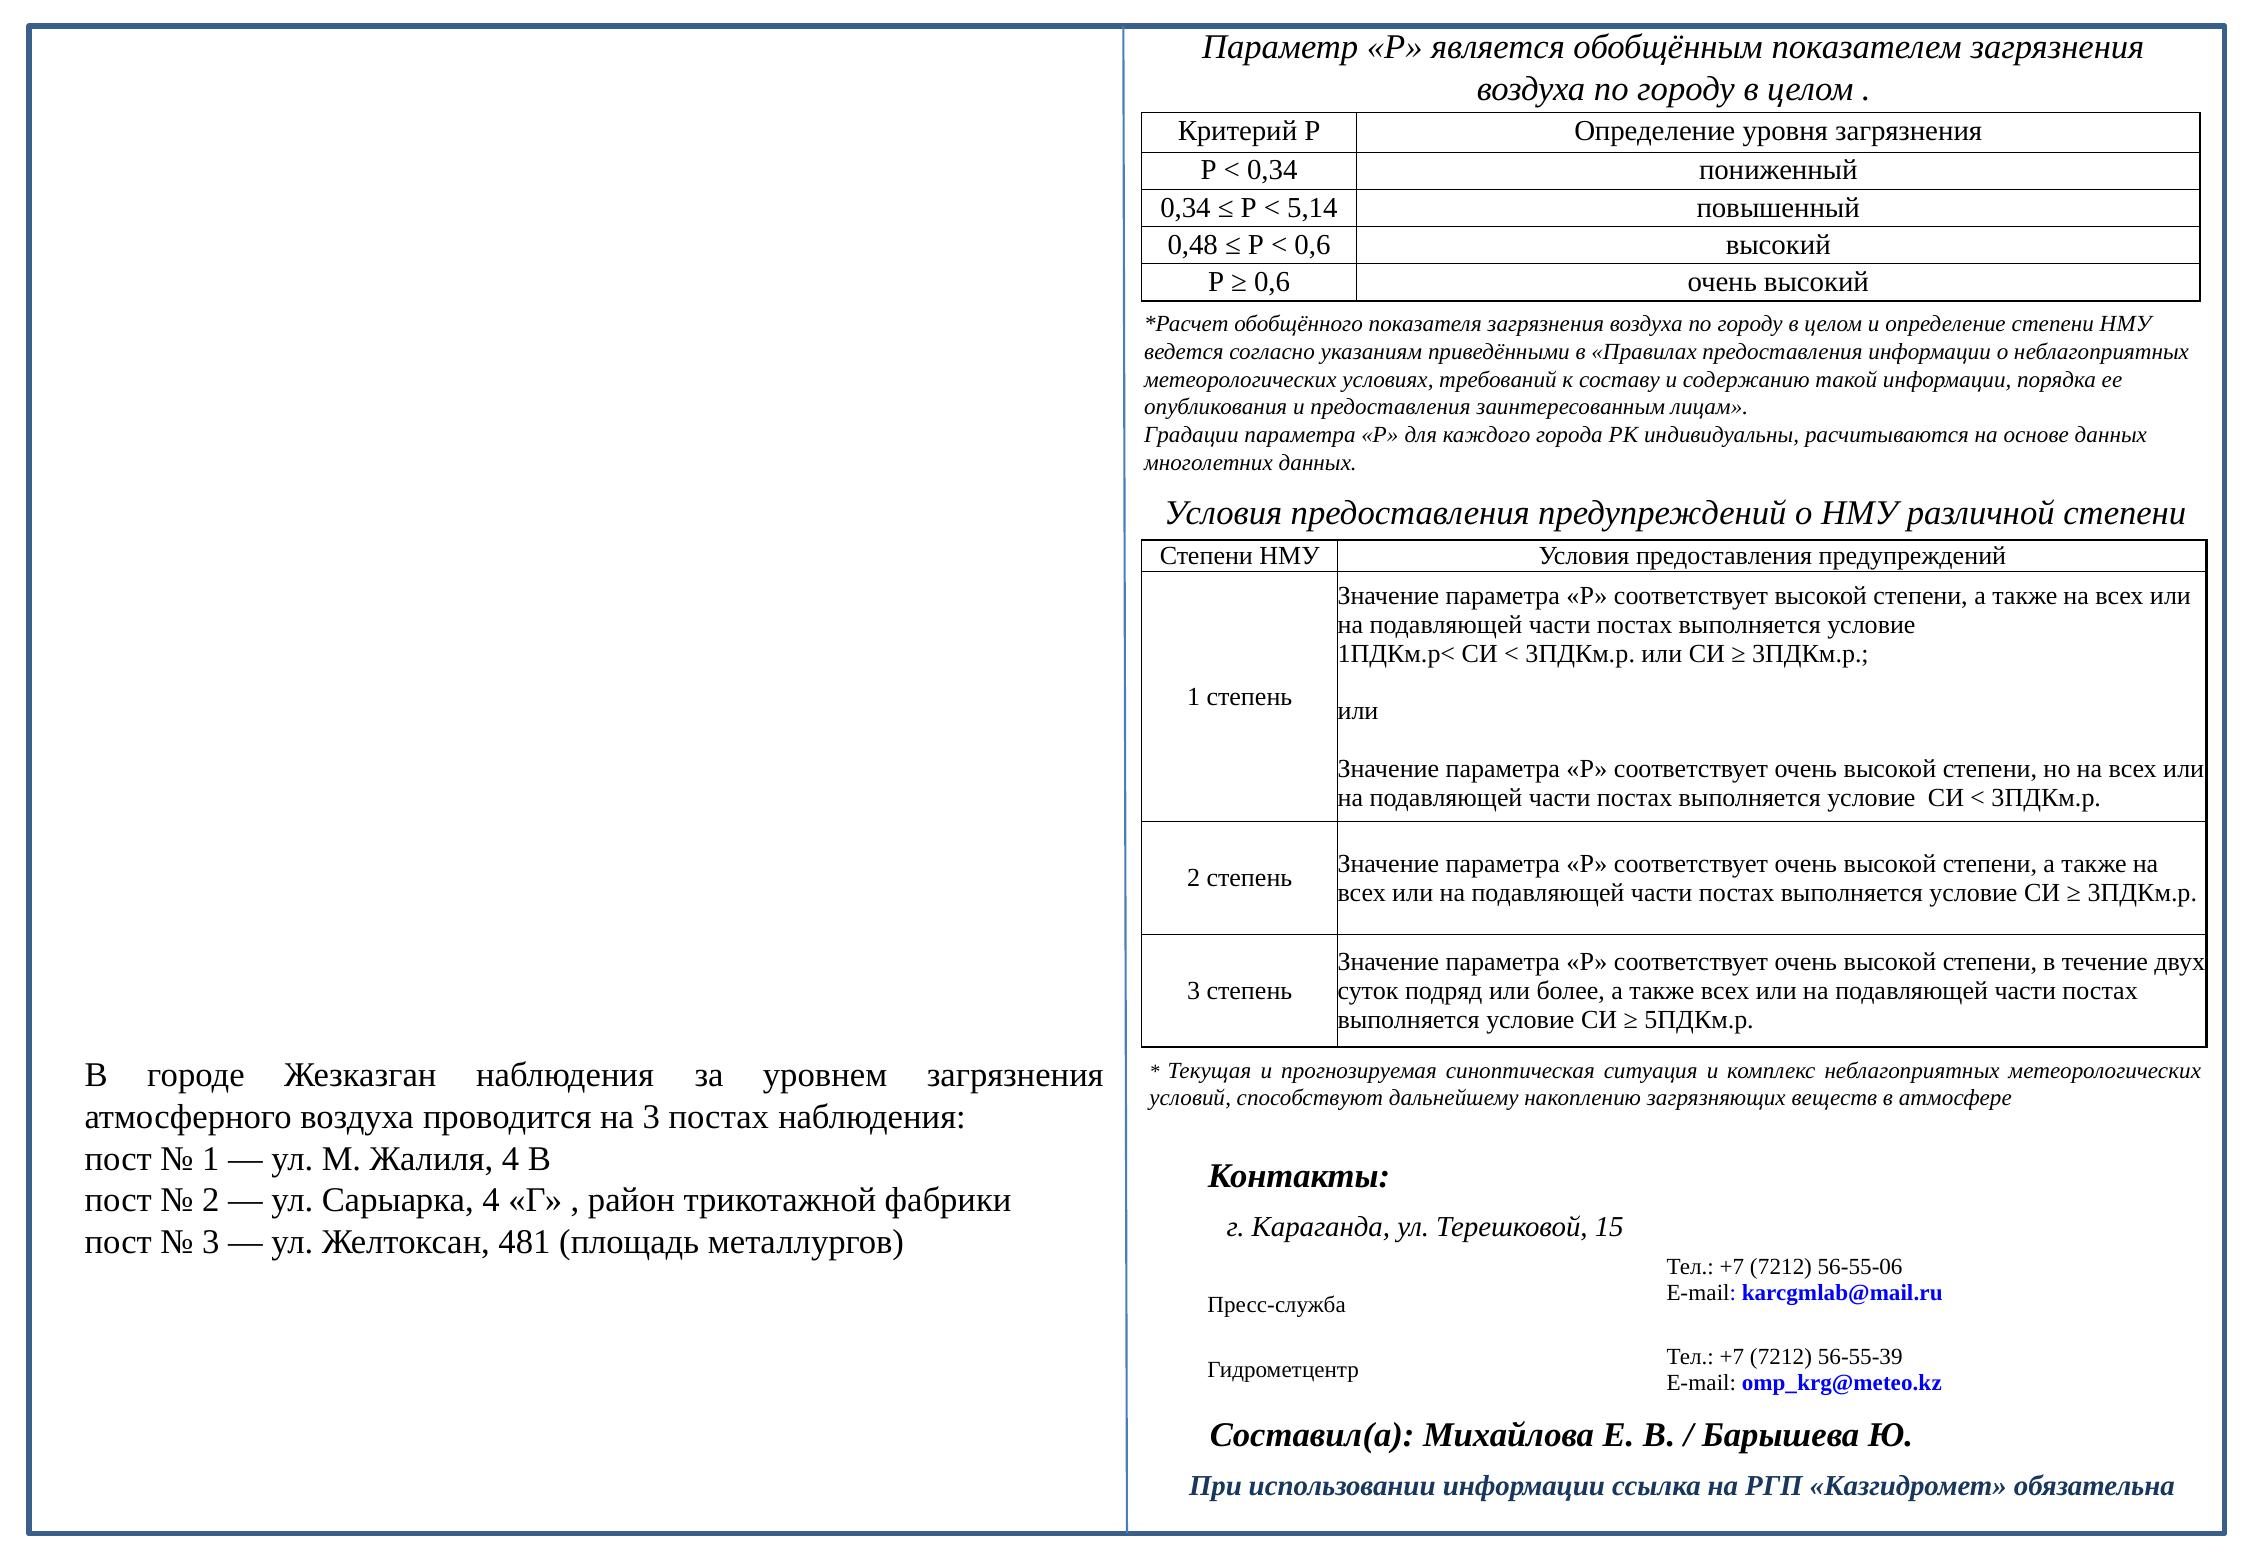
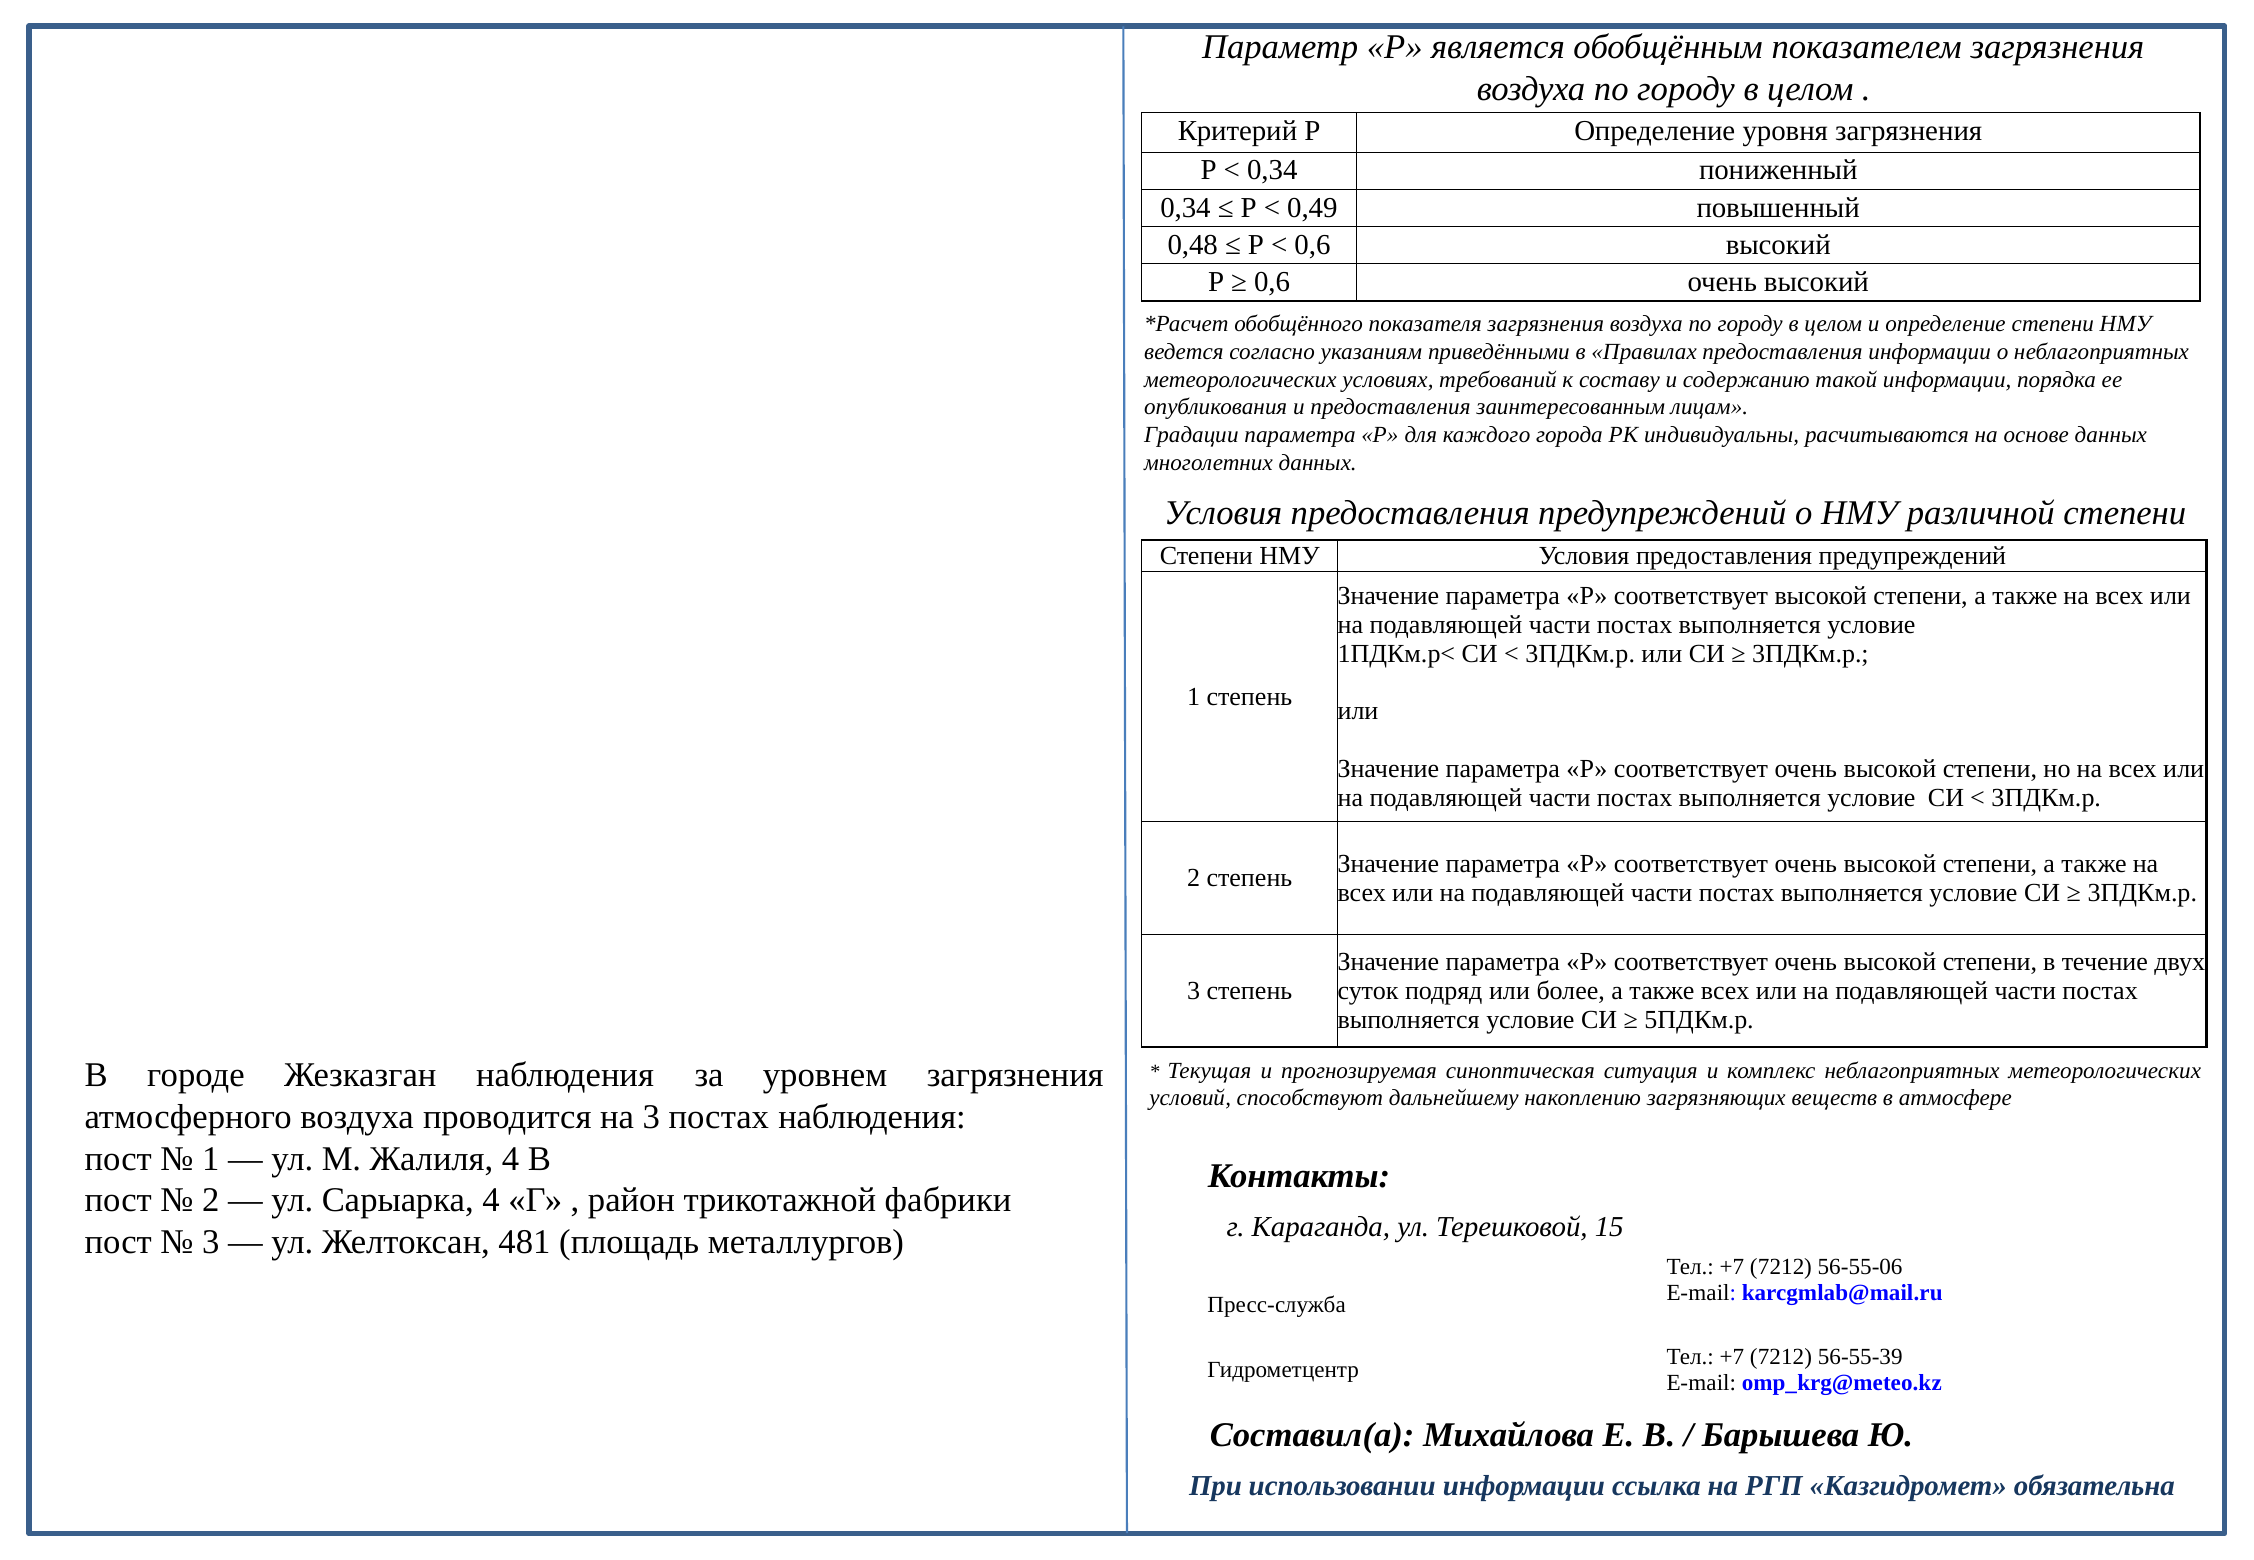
5,14: 5,14 -> 0,49
